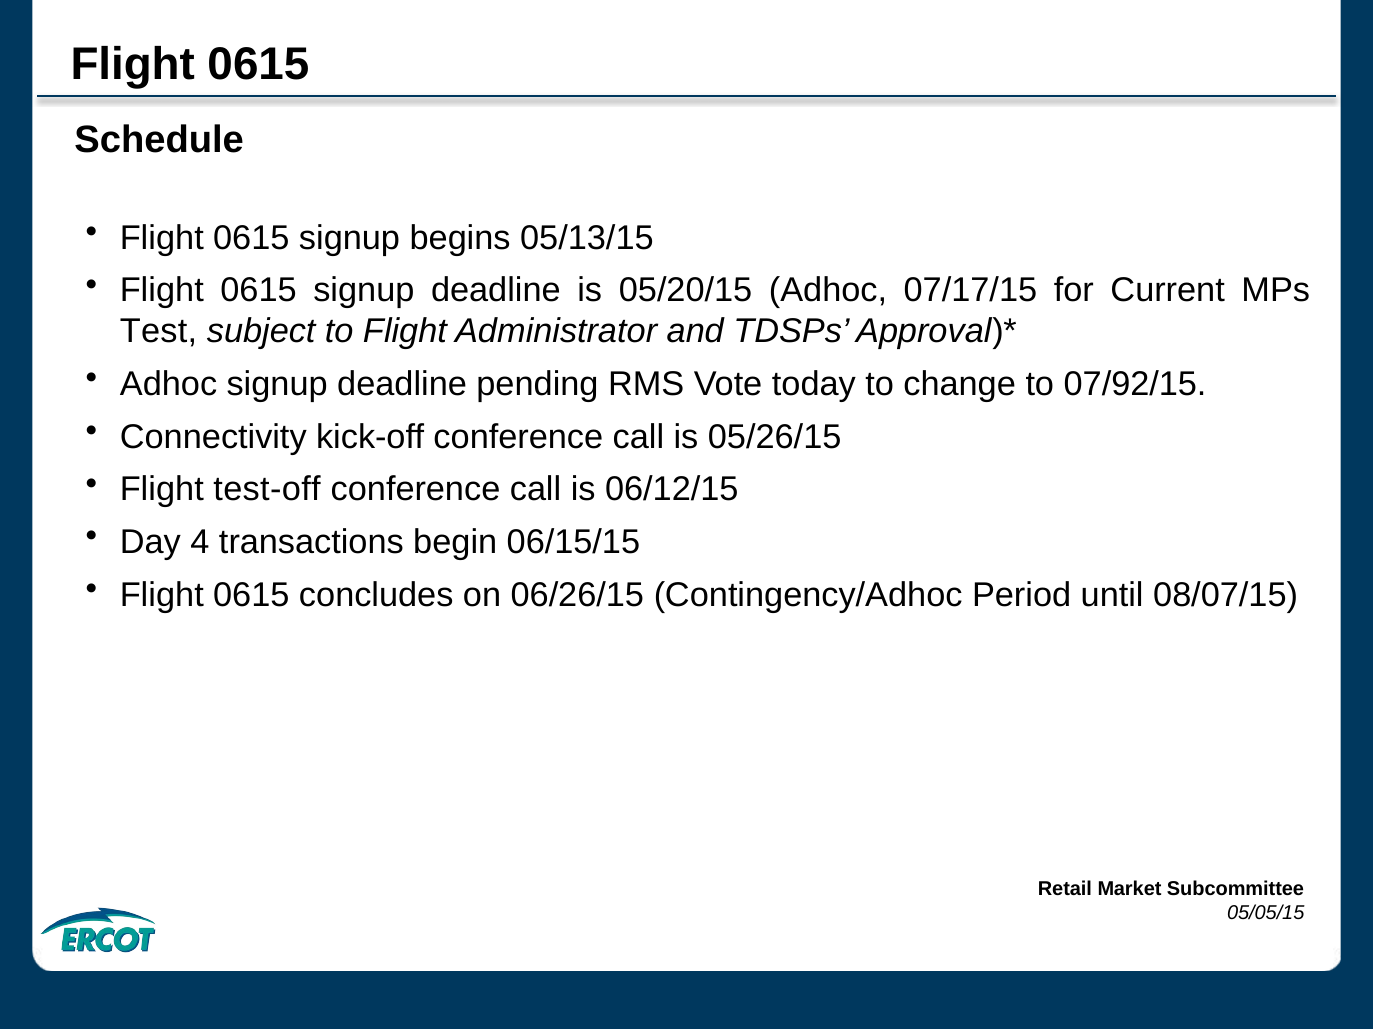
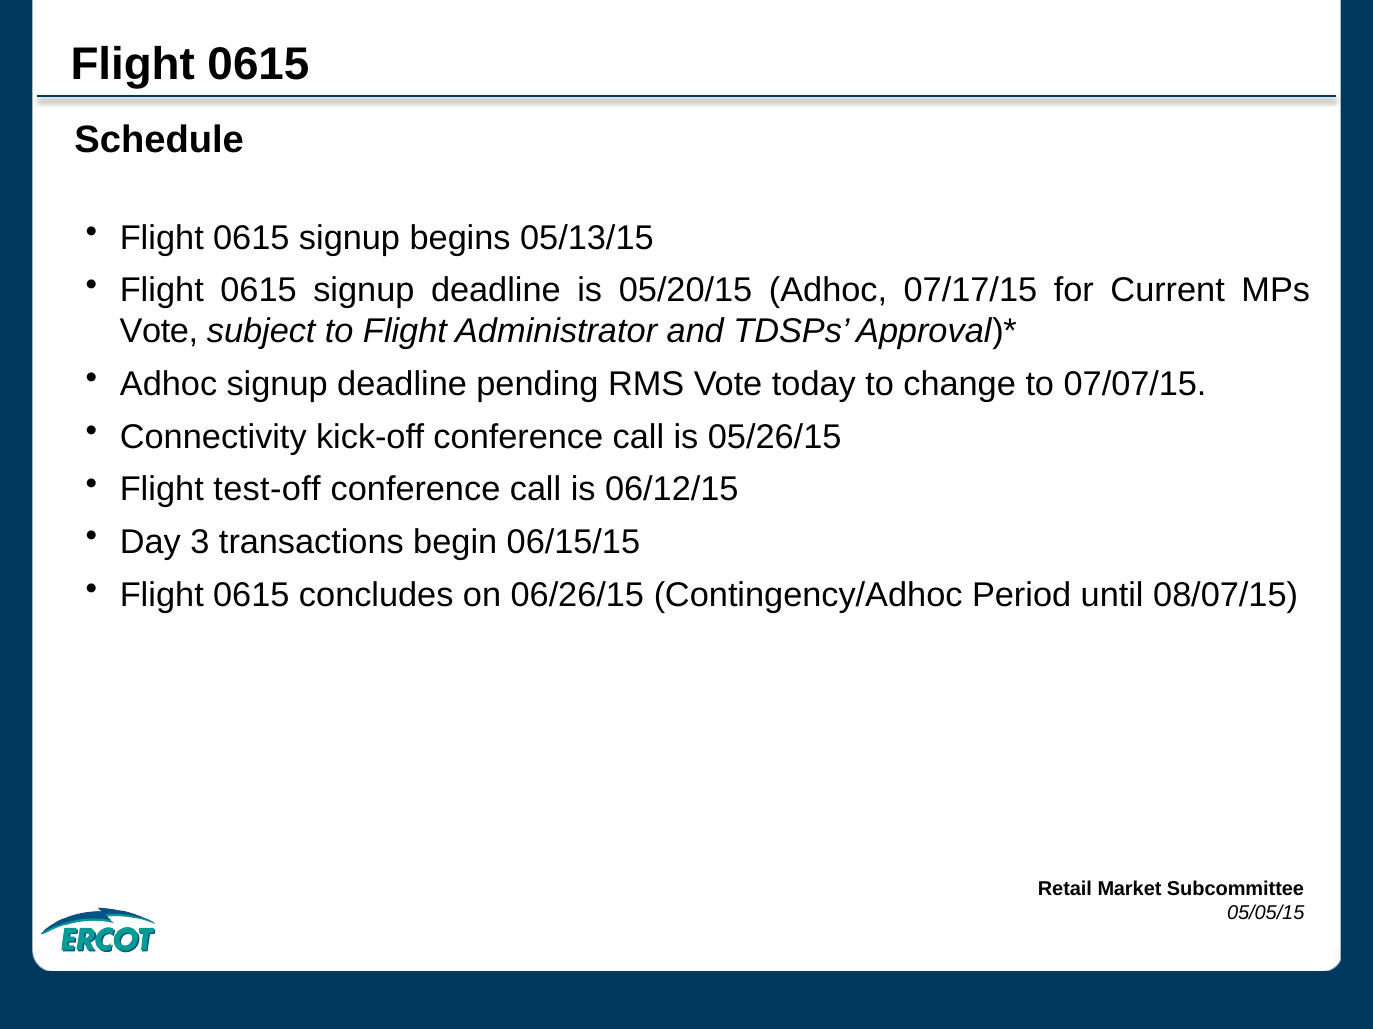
Test at (159, 332): Test -> Vote
07/92/15: 07/92/15 -> 07/07/15
4: 4 -> 3
